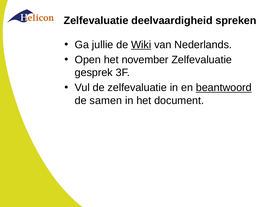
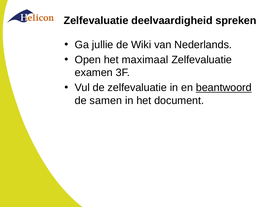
Wiki underline: present -> none
november: november -> maximaal
gesprek: gesprek -> examen
